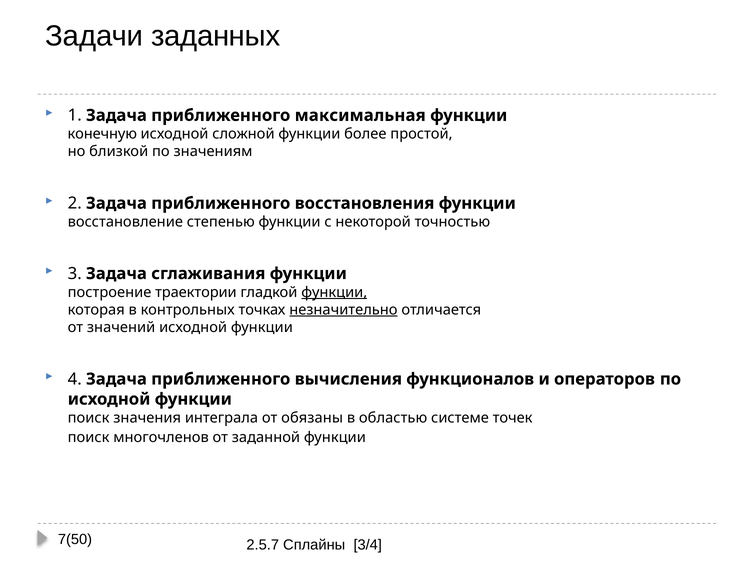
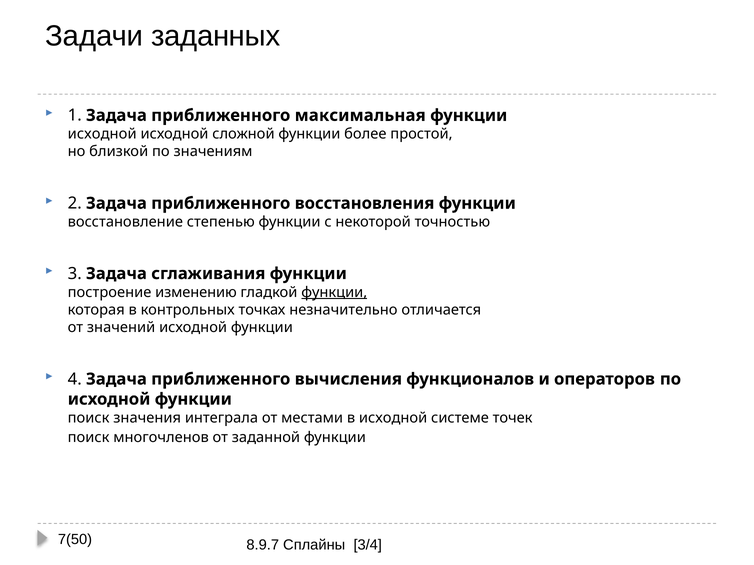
конечную at (102, 134): конечную -> исходной
траектории: траектории -> изменению
незначительно underline: present -> none
обязаны: обязаны -> местами
в областью: областью -> исходной
2.5.7: 2.5.7 -> 8.9.7
